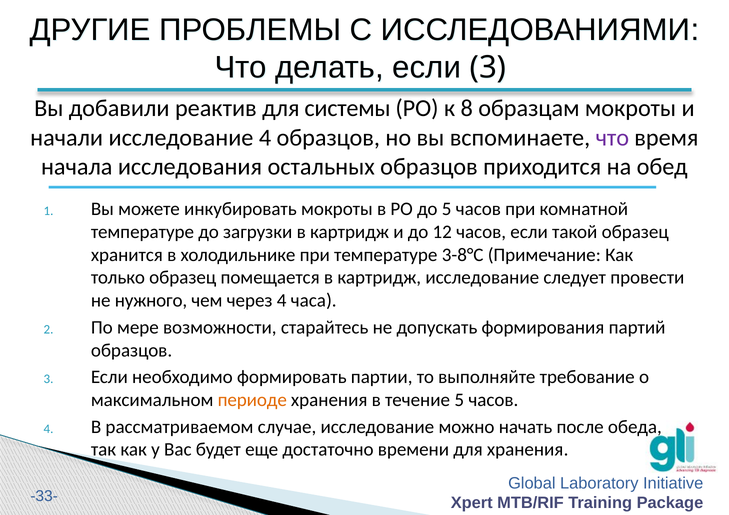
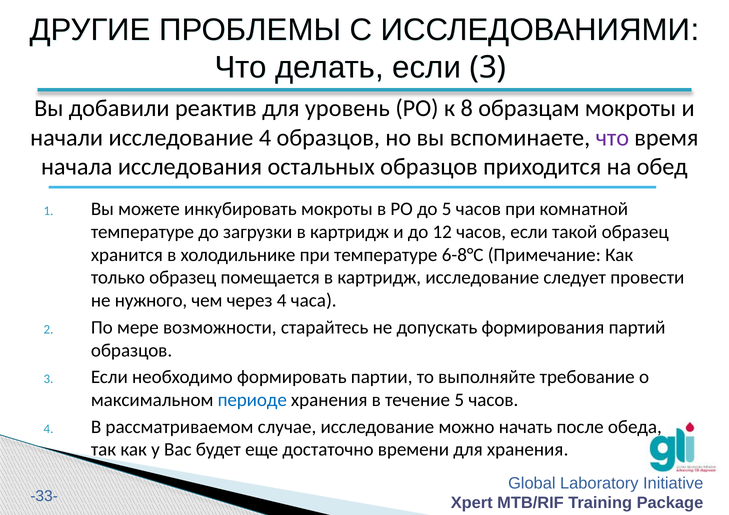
системы: системы -> уровень
3-8°C: 3-8°C -> 6-8°C
периоде colour: orange -> blue
